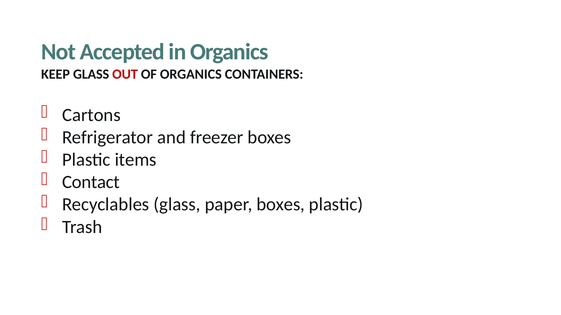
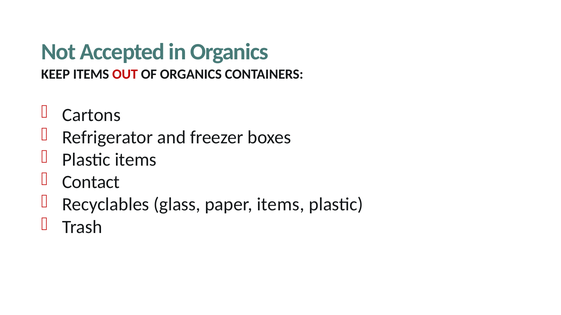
KEEP GLASS: GLASS -> ITEMS
paper boxes: boxes -> items
